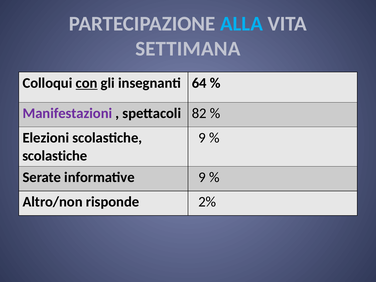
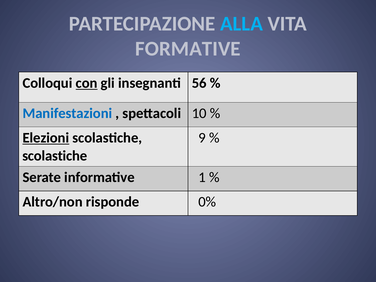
SETTIMANA: SETTIMANA -> FORMATIVE
64: 64 -> 56
Manifestazioni colour: purple -> blue
82: 82 -> 10
Elezioni underline: none -> present
informative 9: 9 -> 1
2%: 2% -> 0%
